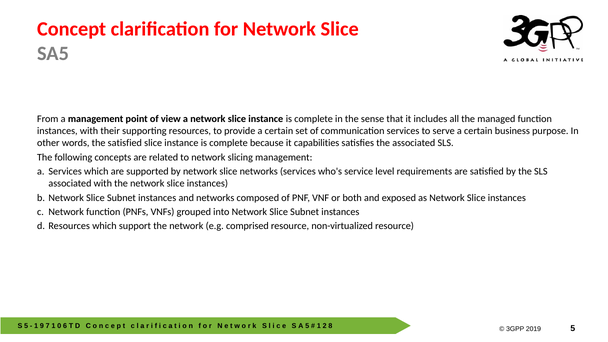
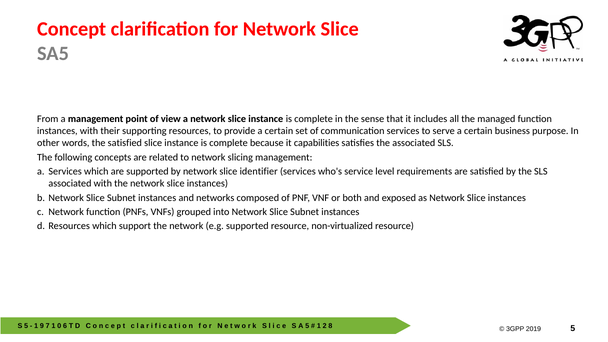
slice networks: networks -> identifier
e.g comprised: comprised -> supported
